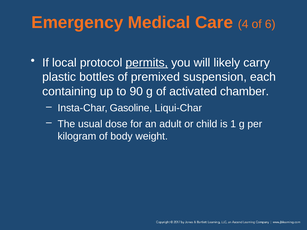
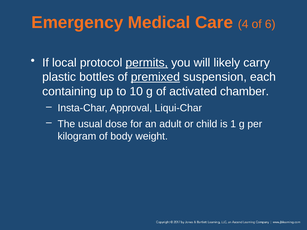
premixed underline: none -> present
90: 90 -> 10
Gasoline: Gasoline -> Approval
